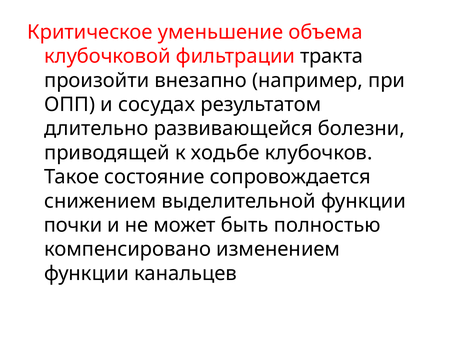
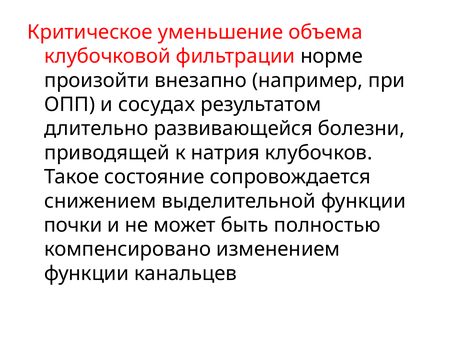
тракта: тракта -> норме
ходьбе: ходьбе -> натрия
